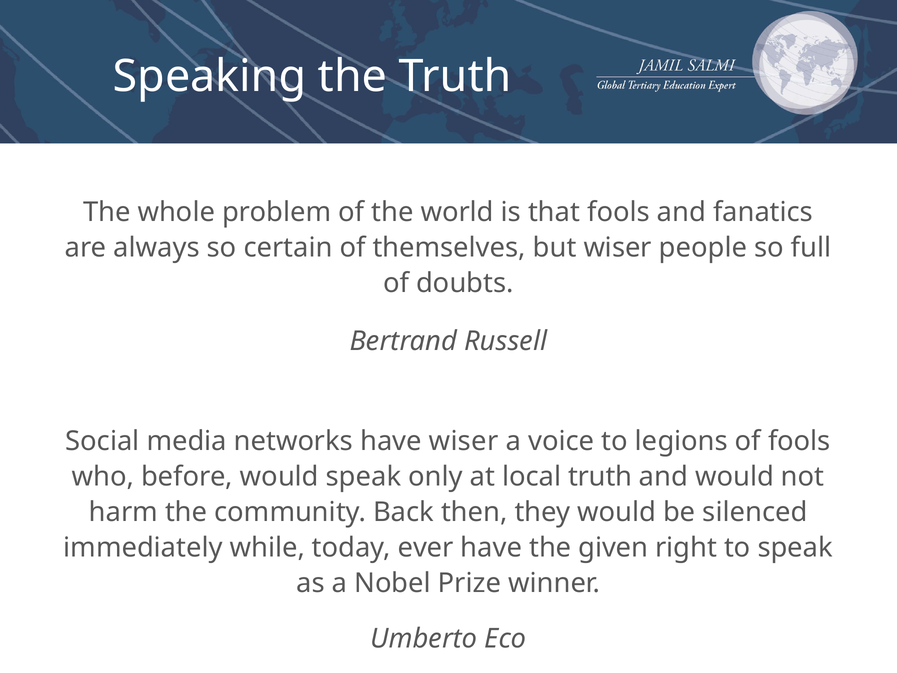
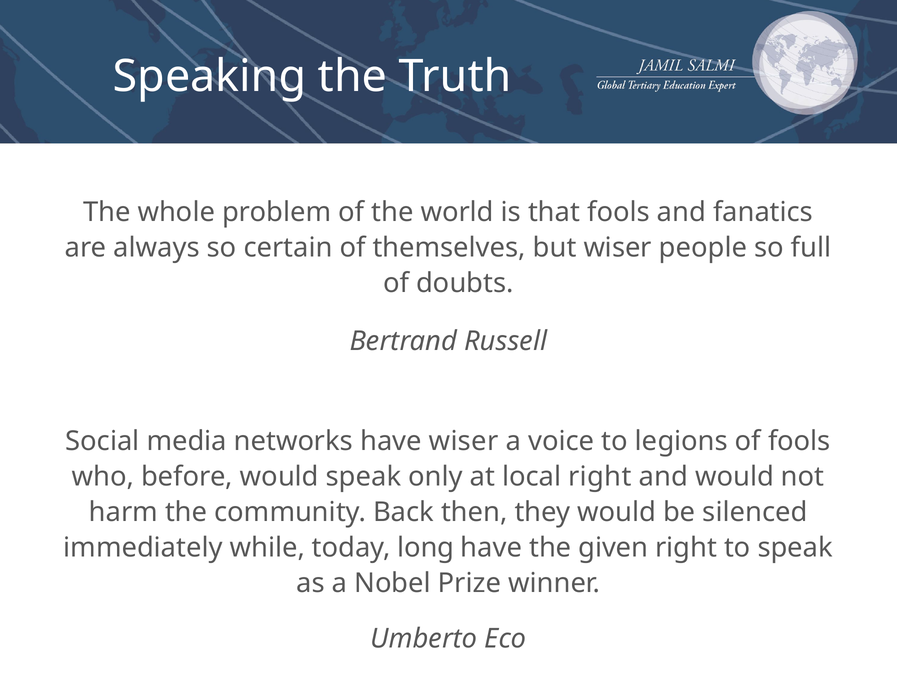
local truth: truth -> right
ever: ever -> long
